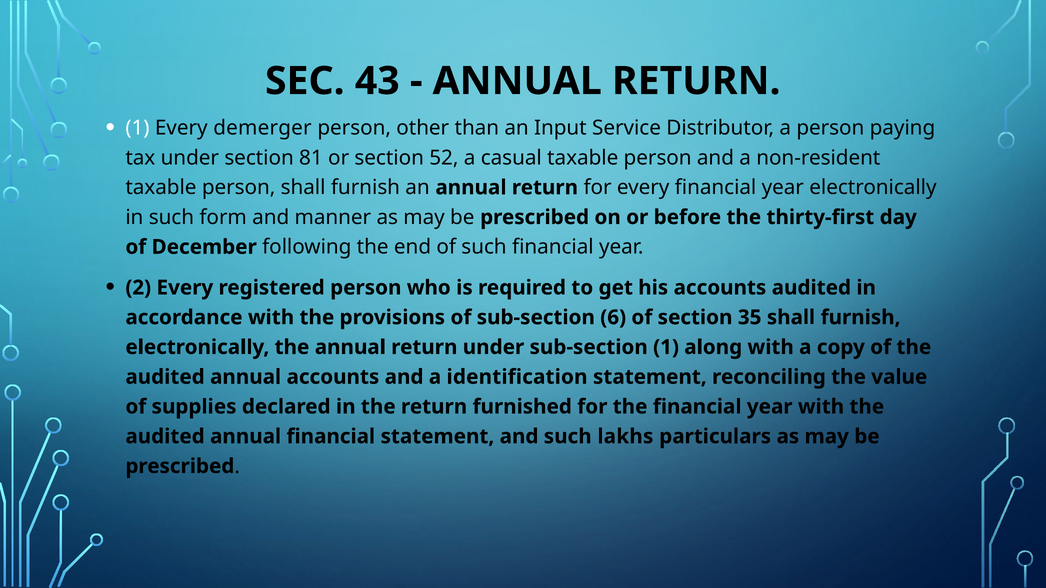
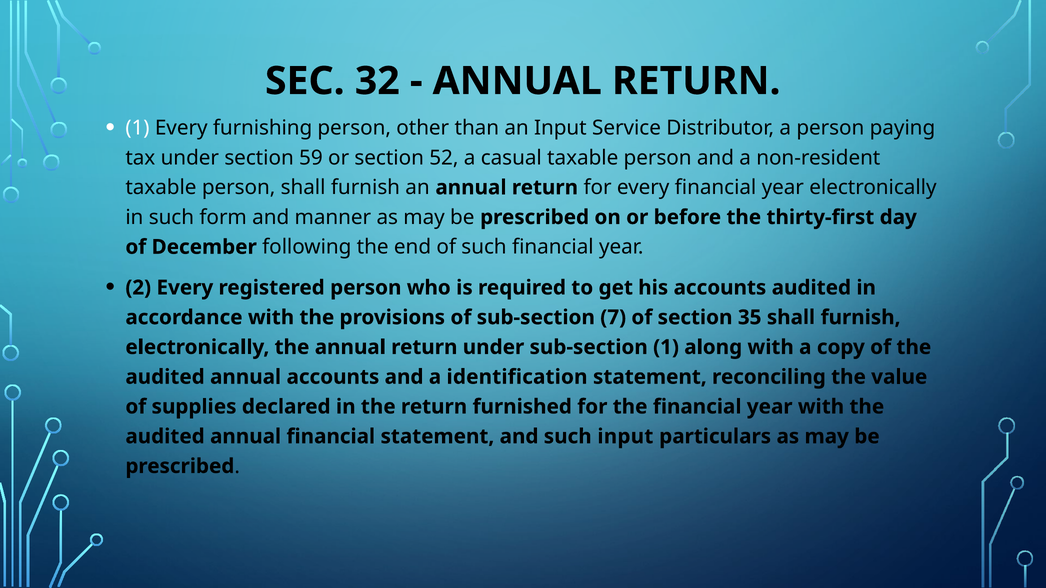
43: 43 -> 32
demerger: demerger -> furnishing
81: 81 -> 59
6: 6 -> 7
such lakhs: lakhs -> input
